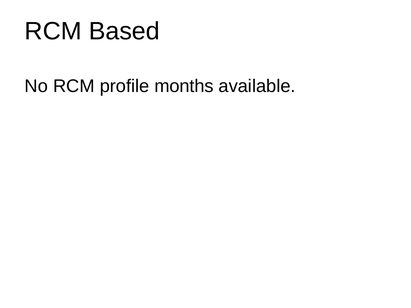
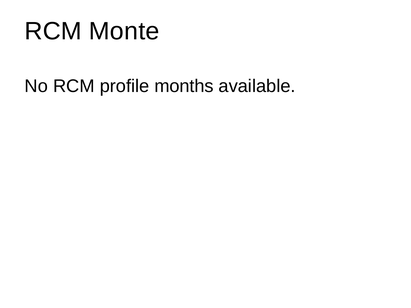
Based: Based -> Monte
